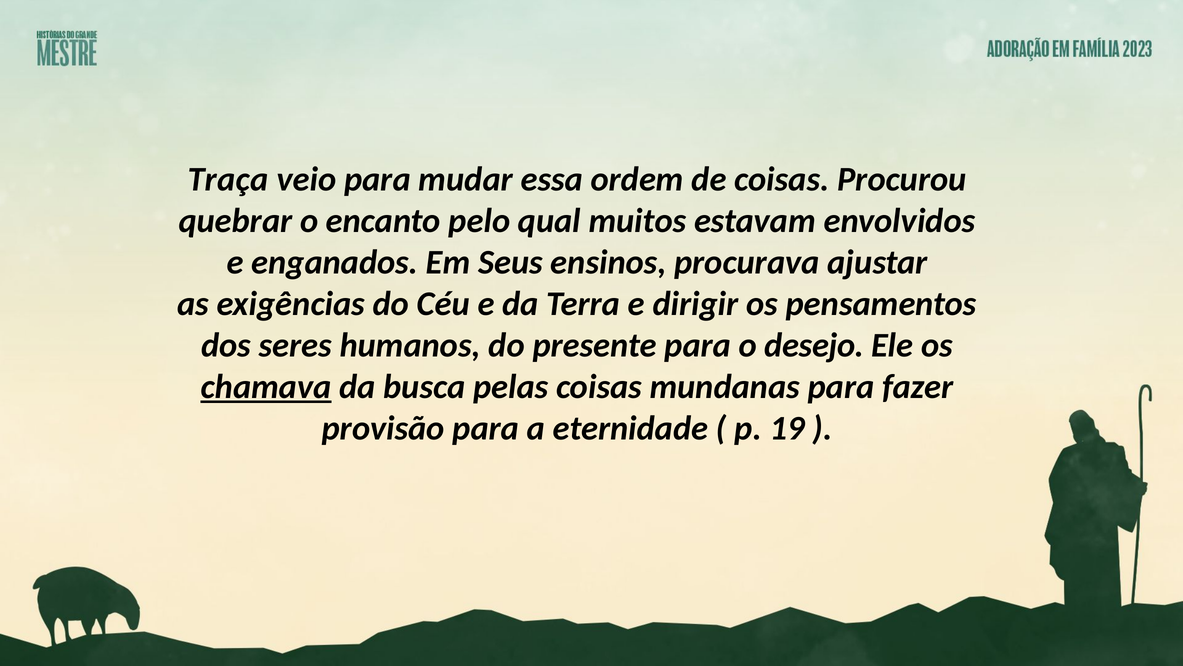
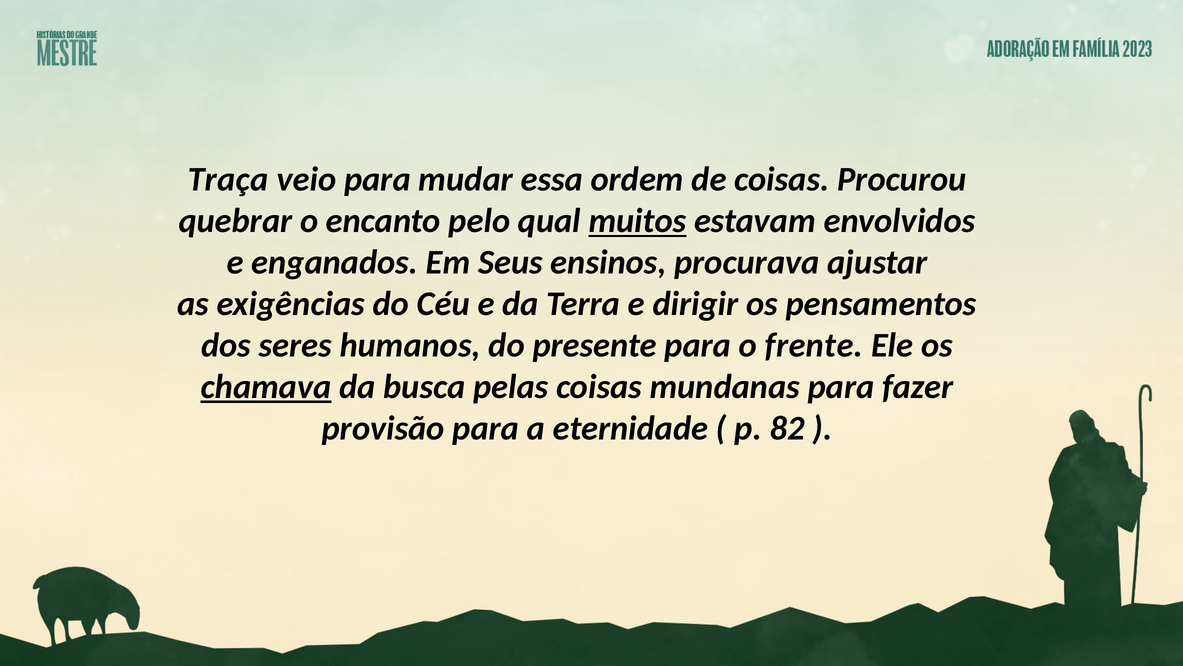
muitos underline: none -> present
desejo: desejo -> frente
19: 19 -> 82
